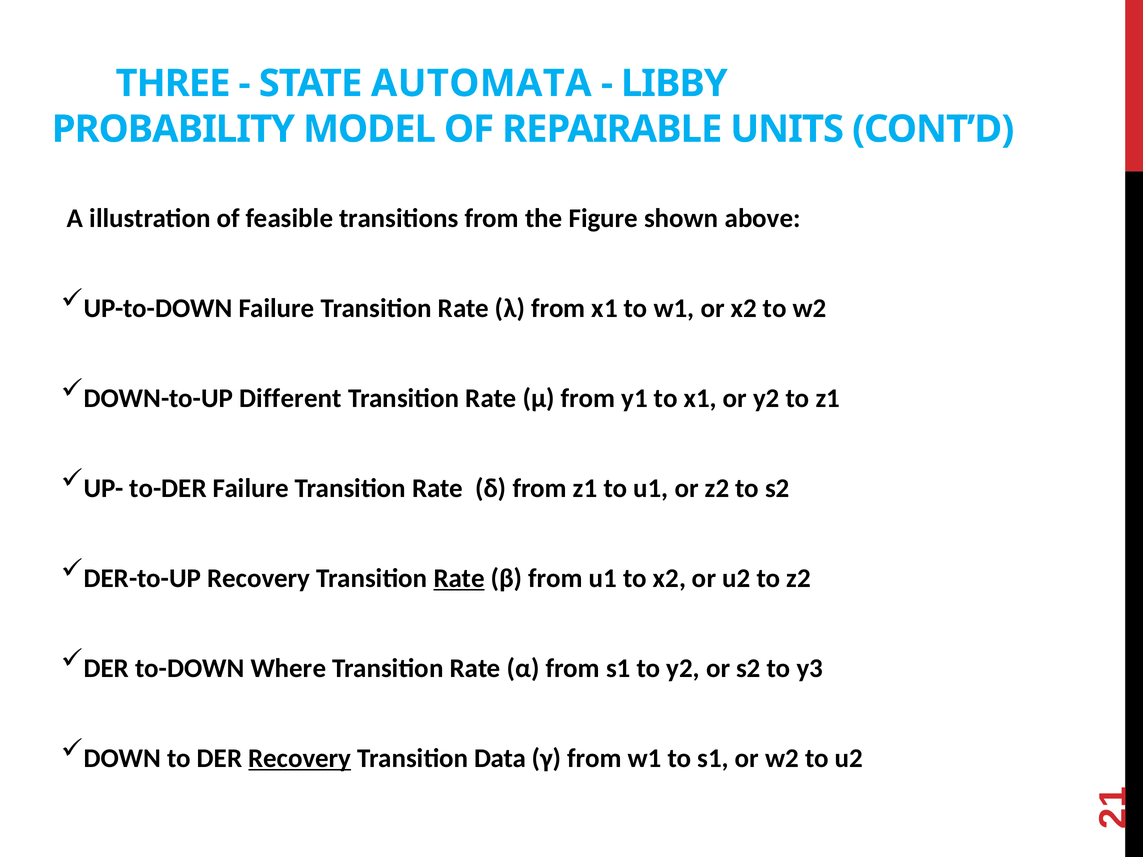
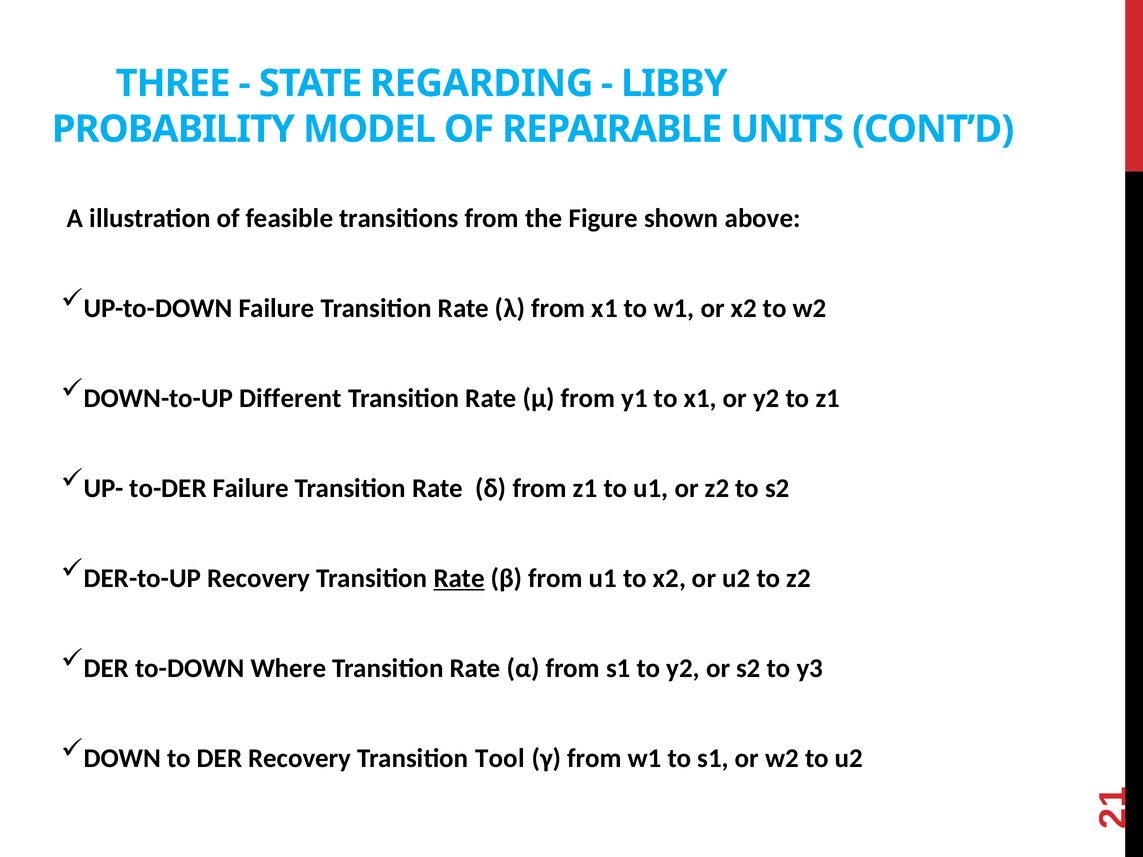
AUTOMATA: AUTOMATA -> REGARDING
Recovery at (300, 758) underline: present -> none
Data: Data -> Tool
